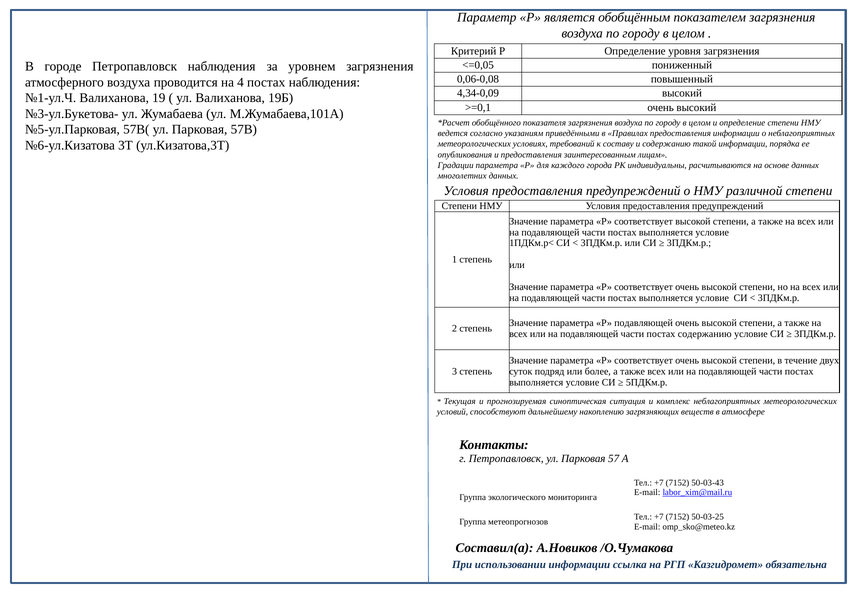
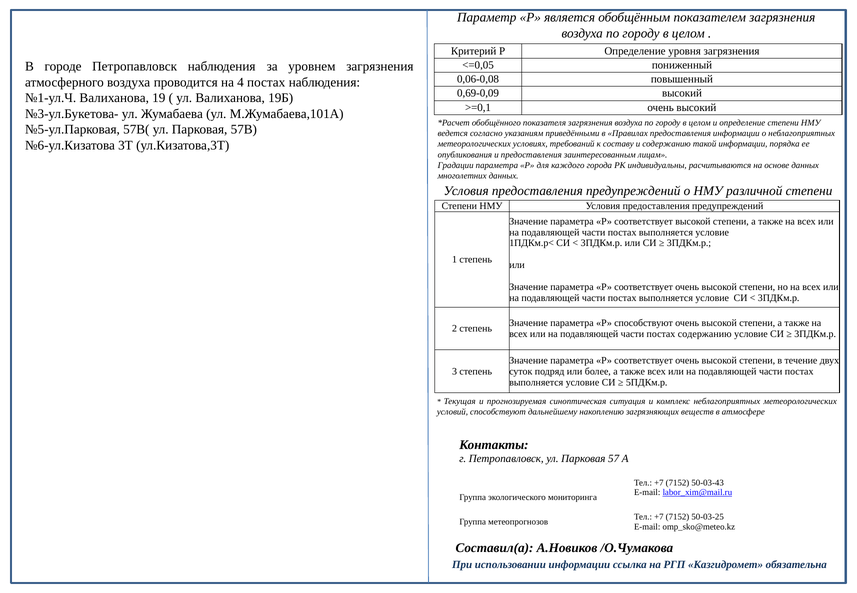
4,34-0,09: 4,34-0,09 -> 0,69-0,09
Р подавляющей: подавляющей -> способствуют
